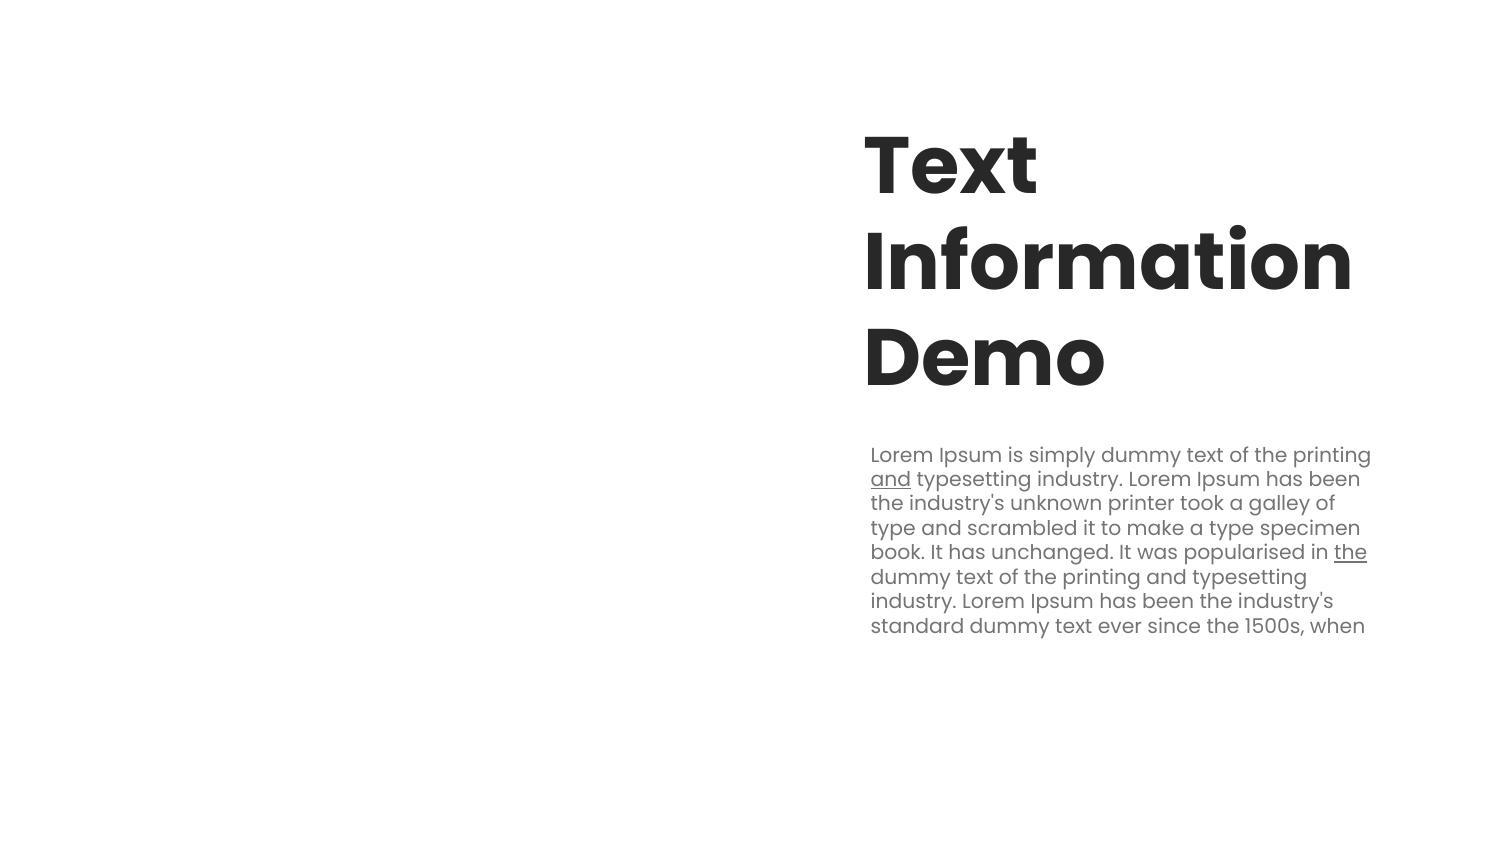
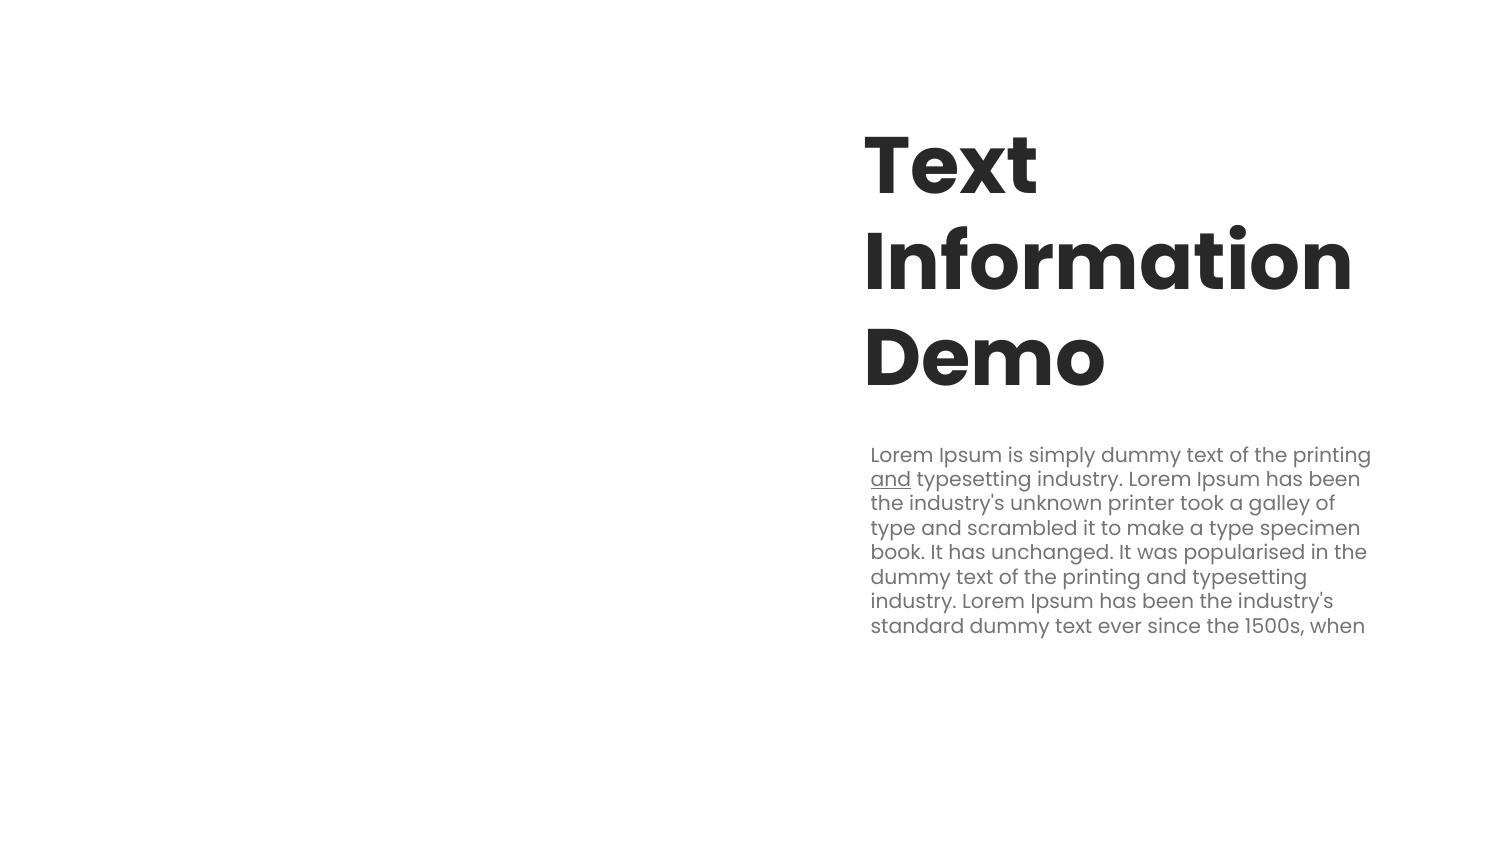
the at (1351, 553) underline: present -> none
